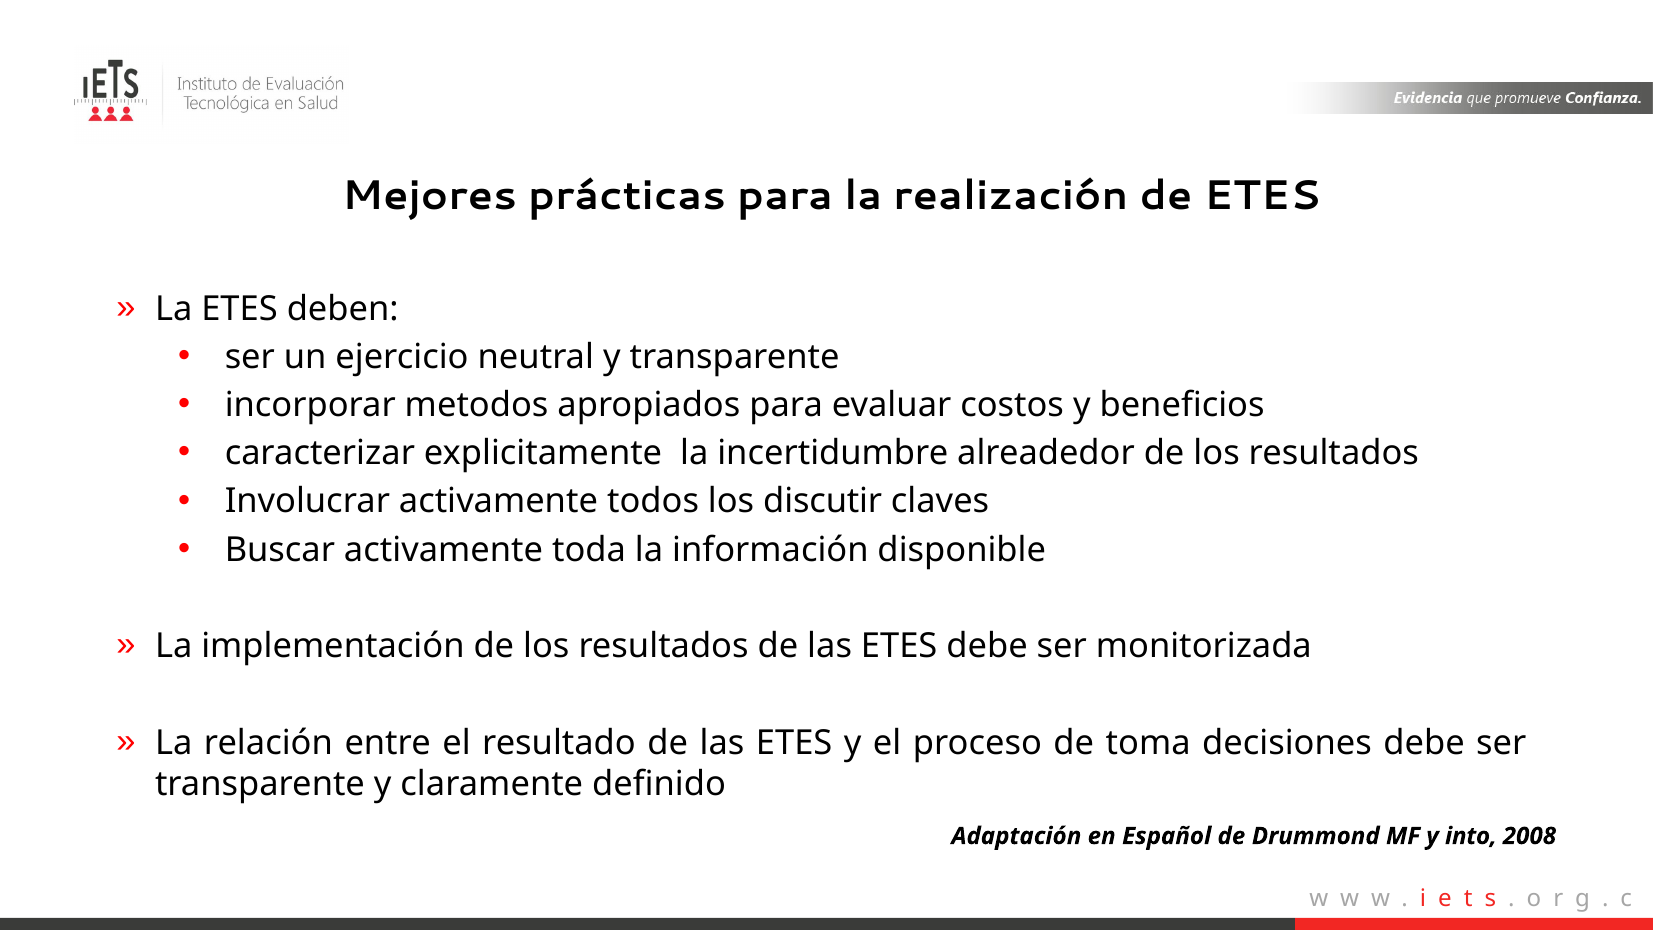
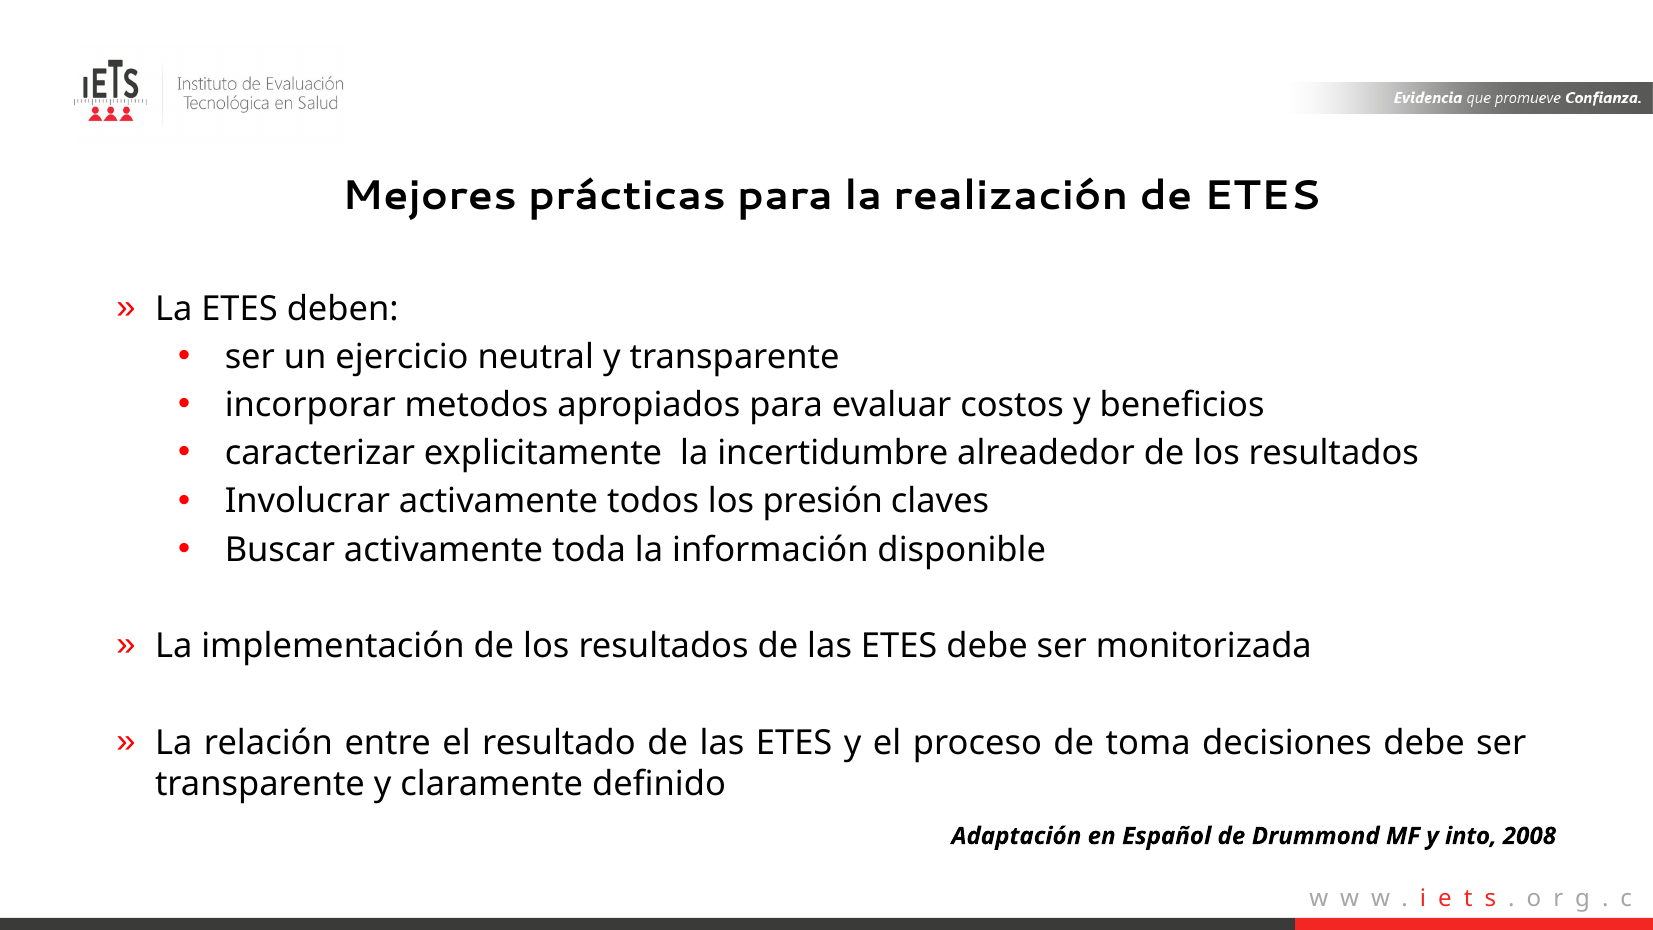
discutir: discutir -> presión
